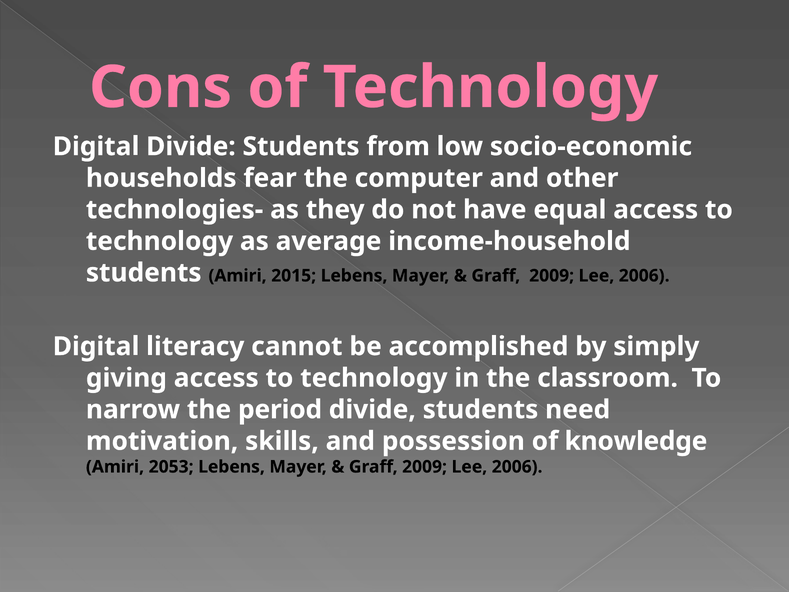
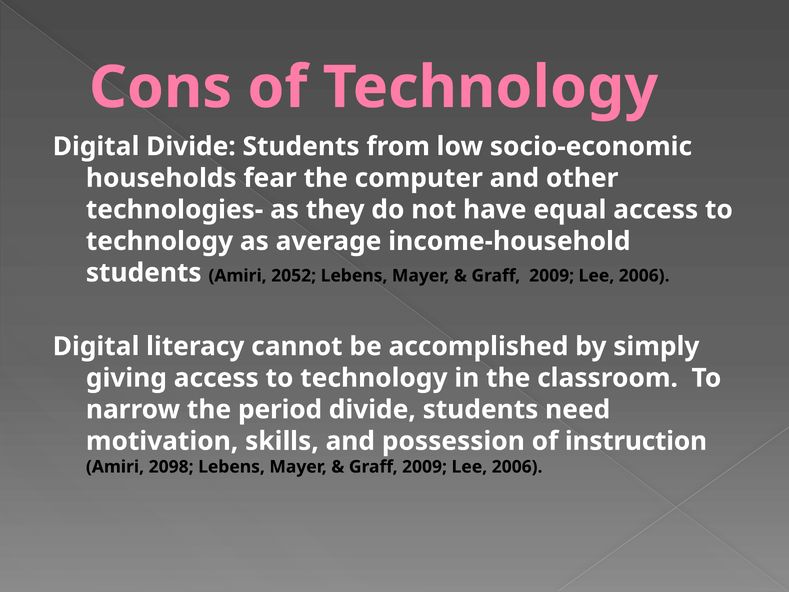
2015: 2015 -> 2052
knowledge: knowledge -> instruction
2053: 2053 -> 2098
